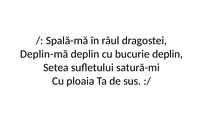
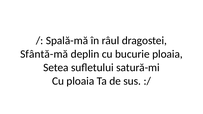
Deplin-mă: Deplin-mă -> Sfântă-mă
bucurie deplin: deplin -> ploaia
